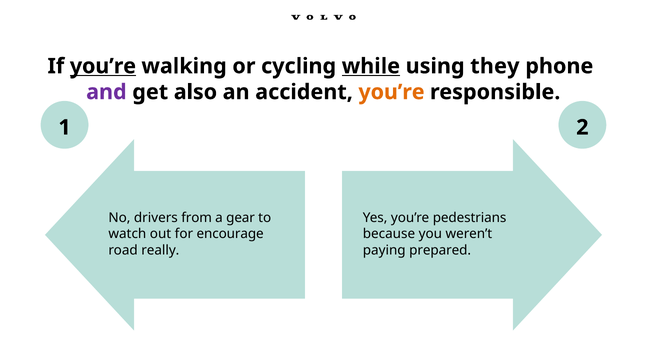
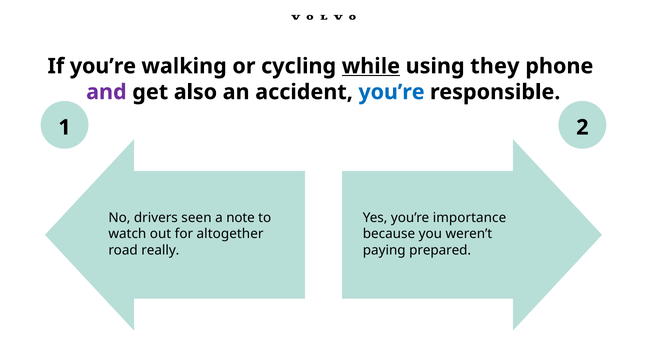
you’re at (103, 66) underline: present -> none
you’re at (392, 92) colour: orange -> blue
from: from -> seen
gear: gear -> note
pedestrians: pedestrians -> importance
encourage: encourage -> altogether
